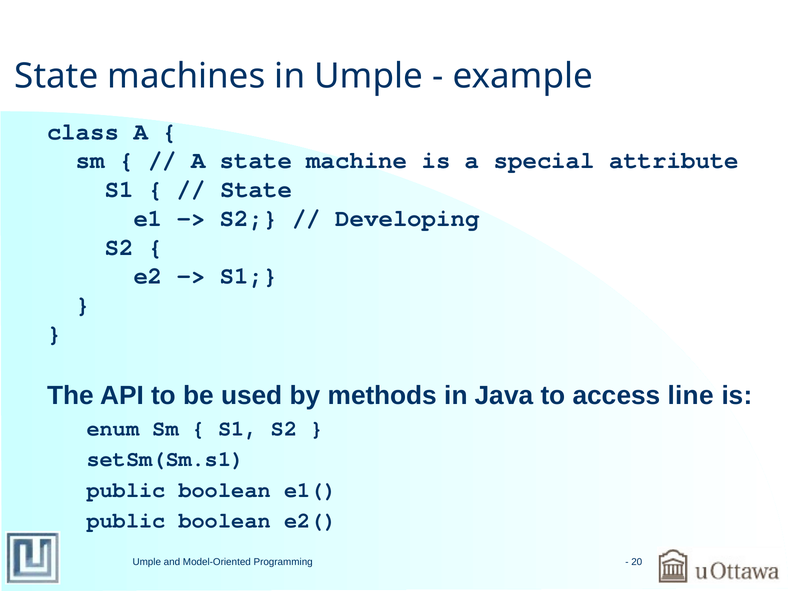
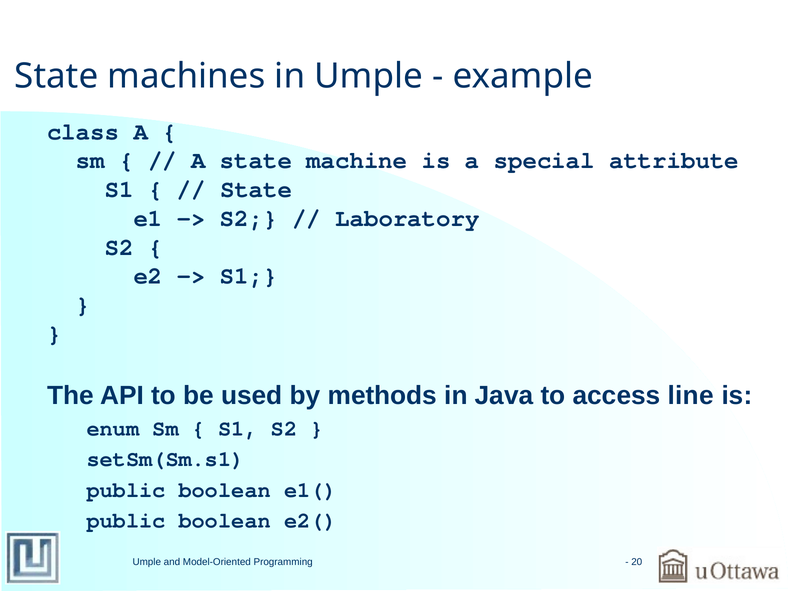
Developing: Developing -> Laboratory
